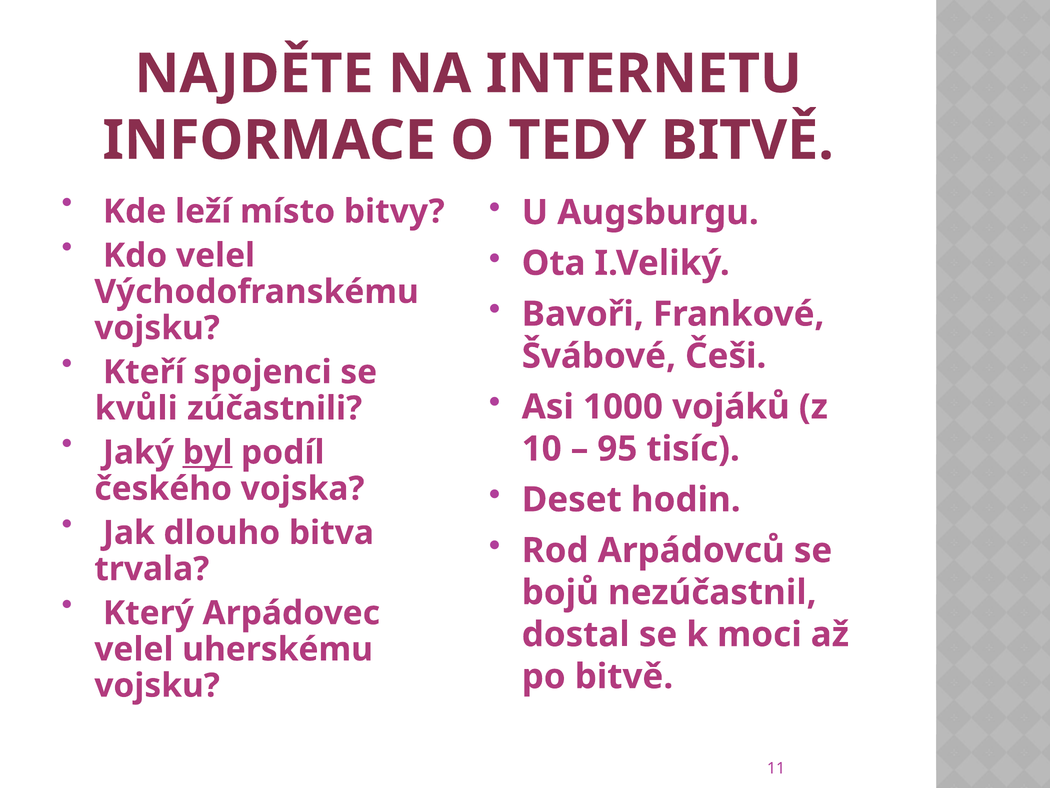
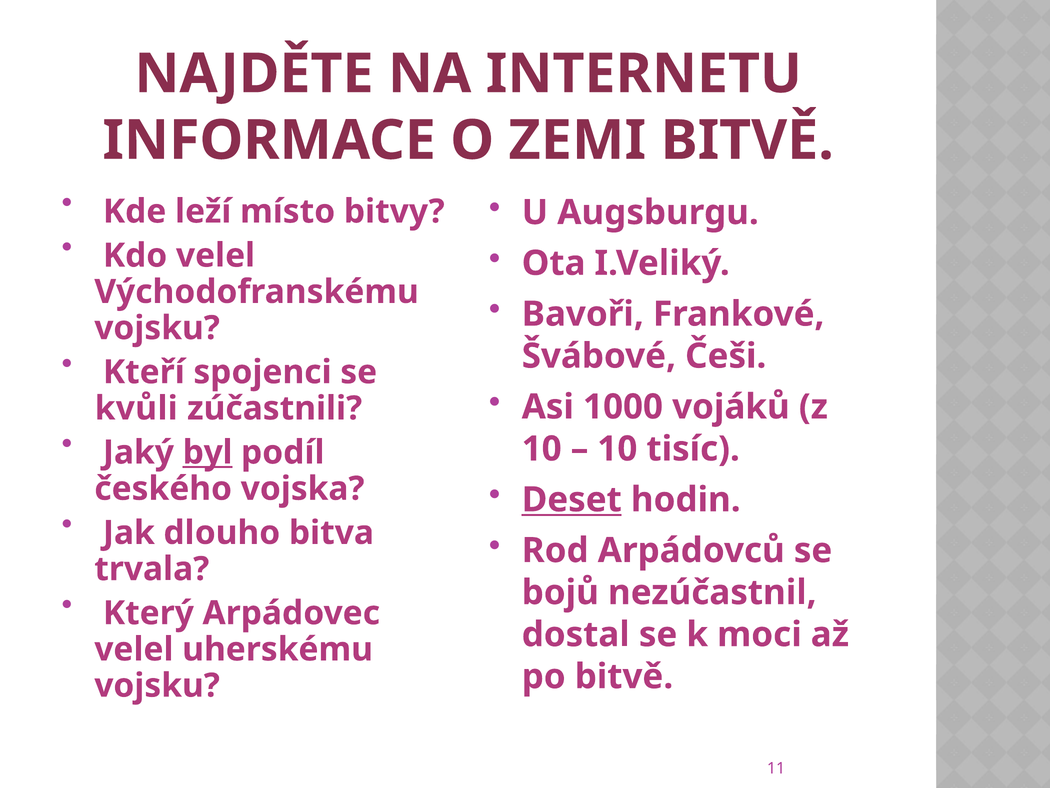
TEDY: TEDY -> ZEMI
95 at (617, 449): 95 -> 10
Deset underline: none -> present
